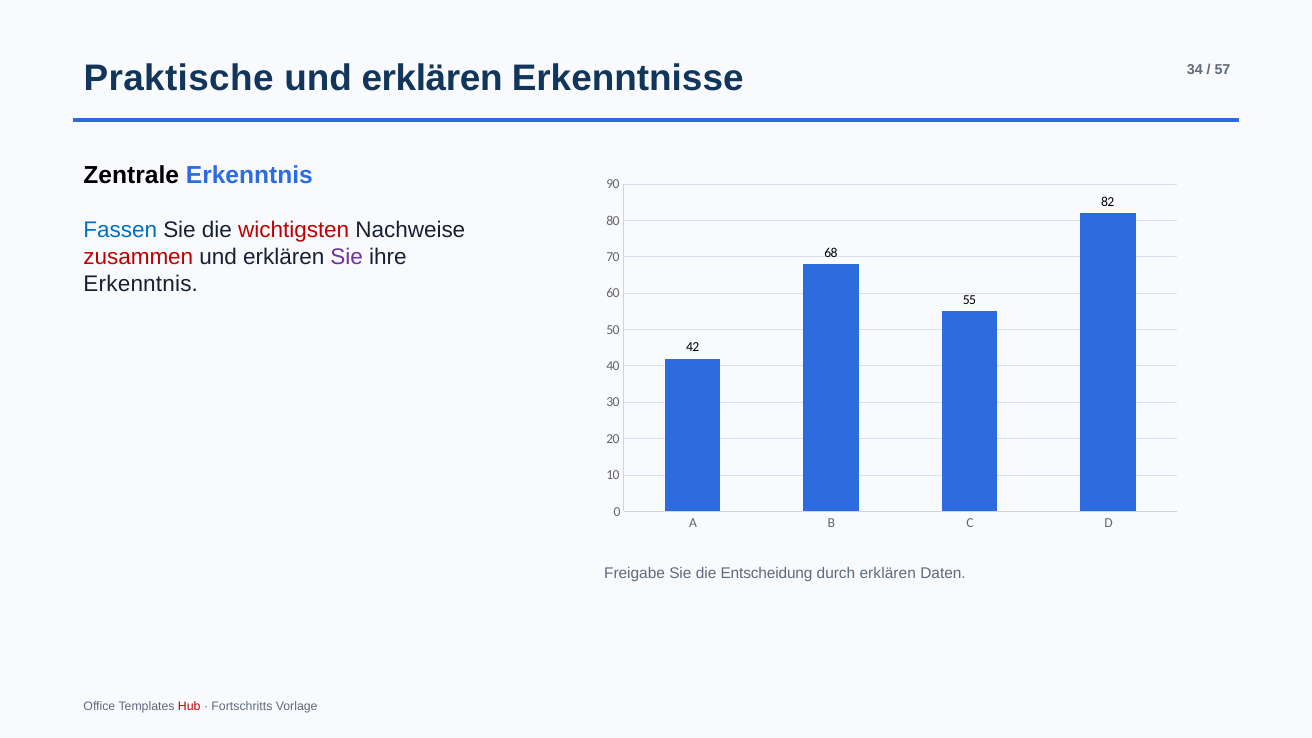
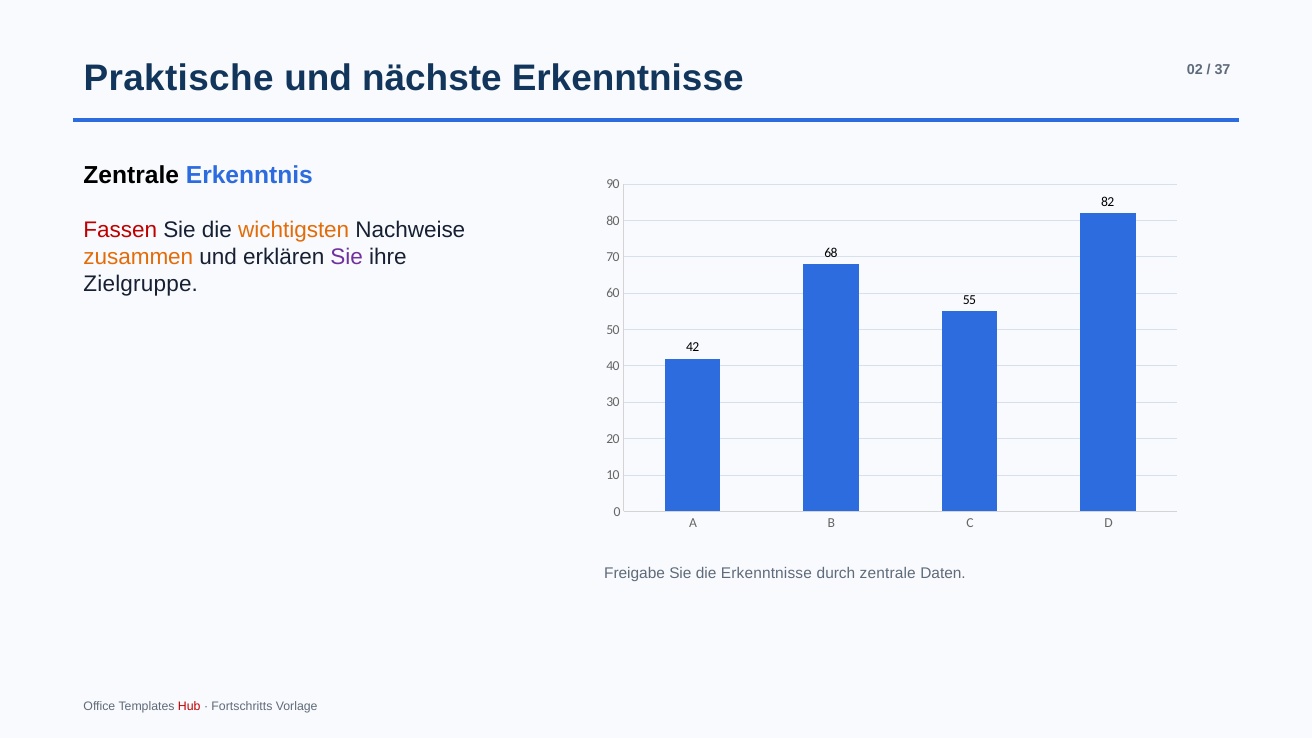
erklären at (432, 79): erklären -> nächste
34: 34 -> 02
57: 57 -> 37
Fassen colour: blue -> red
wichtigsten colour: red -> orange
zusammen colour: red -> orange
Erkenntnis at (141, 284): Erkenntnis -> Zielgruppe
die Entscheidung: Entscheidung -> Erkenntnisse
durch erklären: erklären -> zentrale
